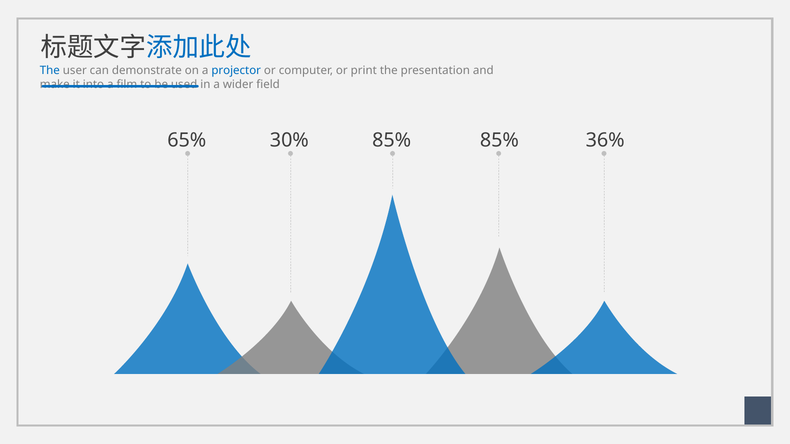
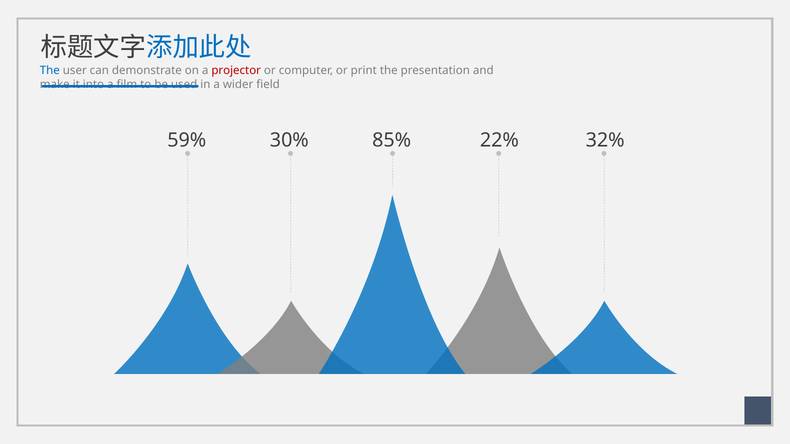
projector colour: blue -> red
65%: 65% -> 59%
30% 85%: 85% -> 22%
36%: 36% -> 32%
